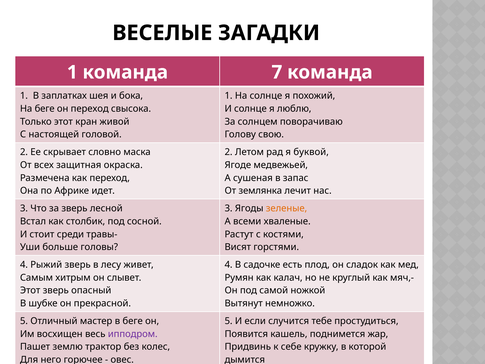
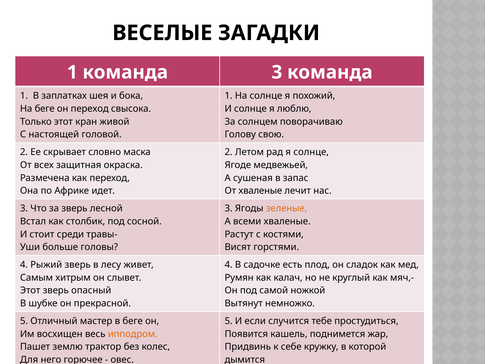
команда 7: 7 -> 3
я буквой: буквой -> солнце
От землянка: землянка -> хваленые
ипподром colour: purple -> orange
